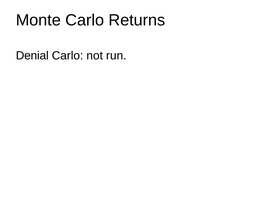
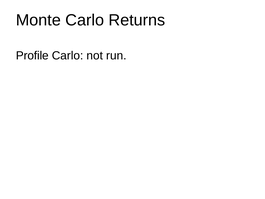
Denial: Denial -> Profile
